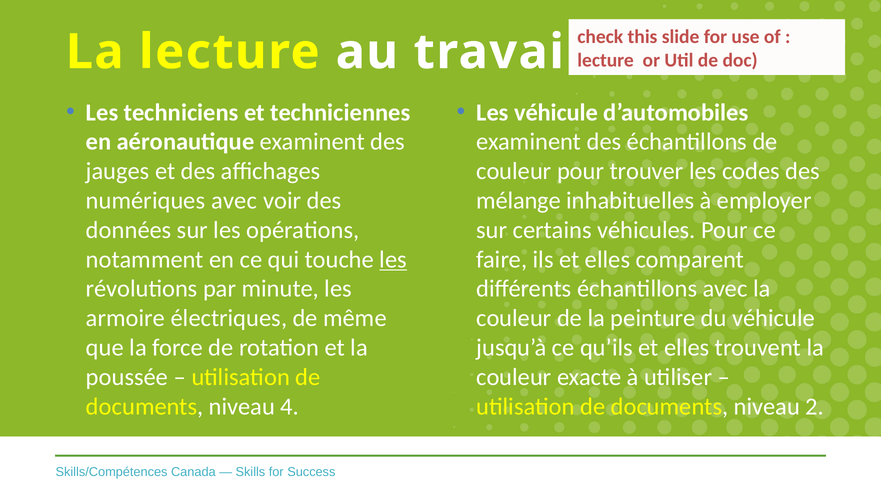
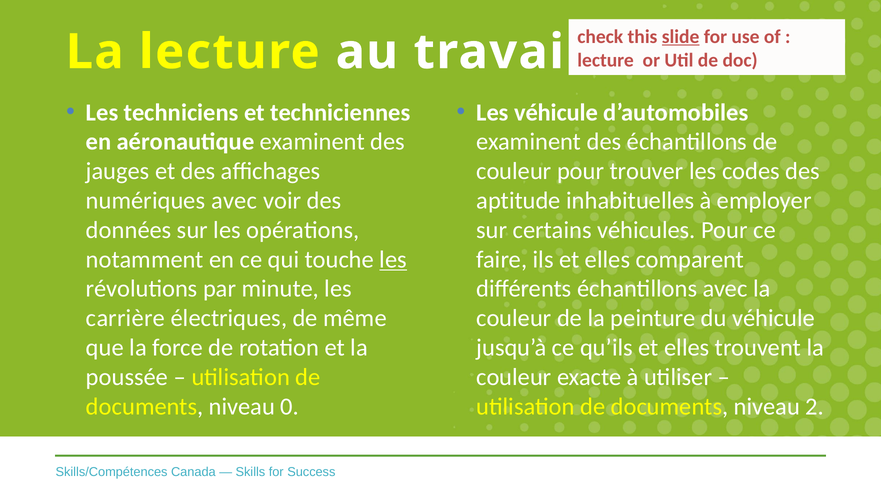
slide underline: none -> present
mélange: mélange -> aptitude
armoire: armoire -> carrière
4: 4 -> 0
